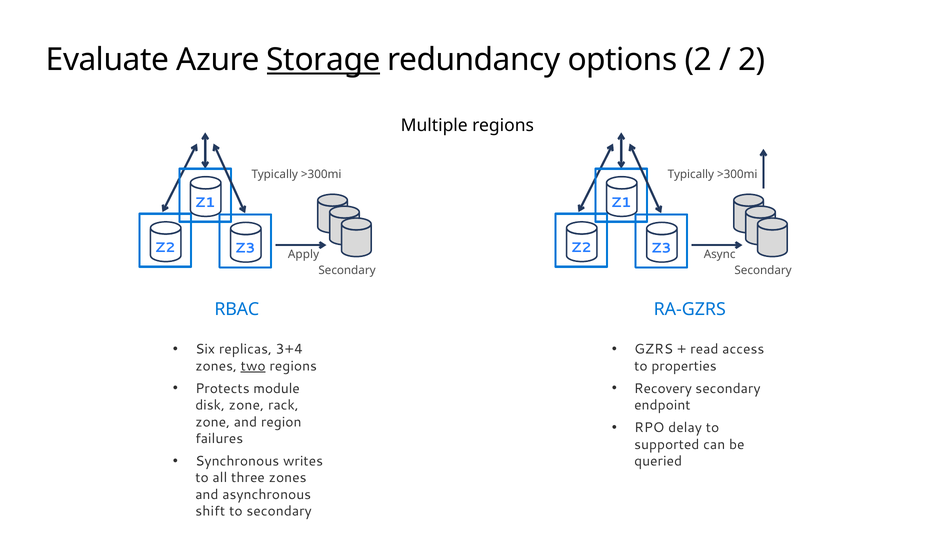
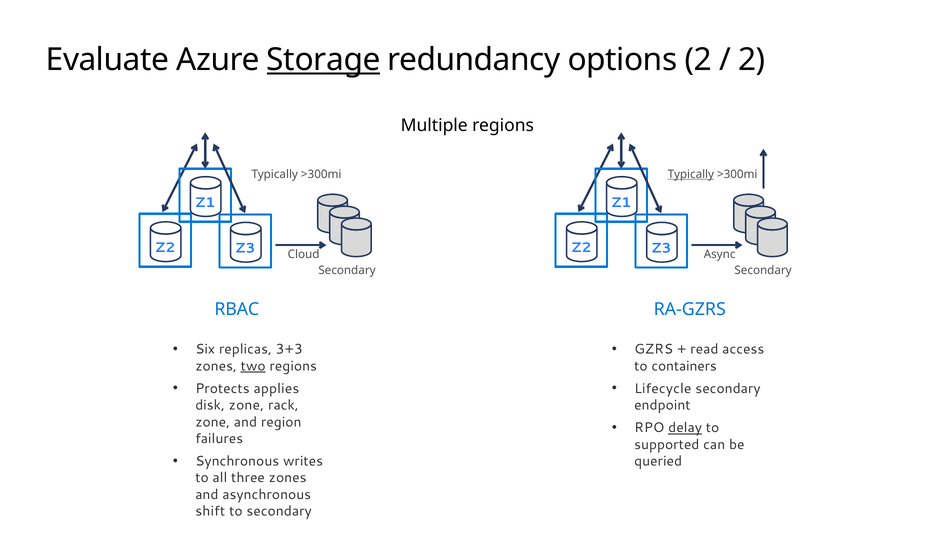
Typically at (691, 174) underline: none -> present
Apply: Apply -> Cloud
3+4: 3+4 -> 3+3
properties: properties -> containers
module: module -> applies
Recovery: Recovery -> Lifecycle
delay underline: none -> present
